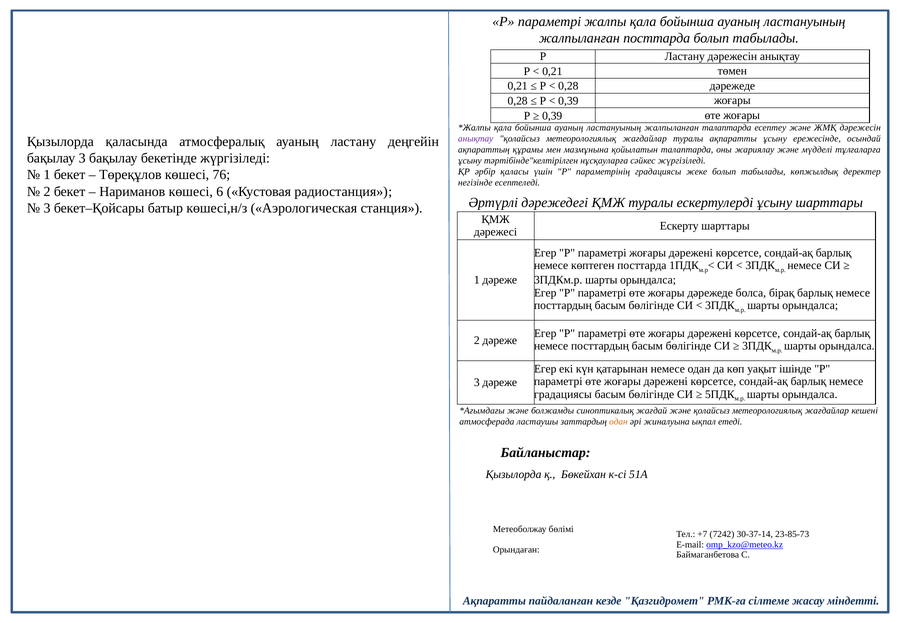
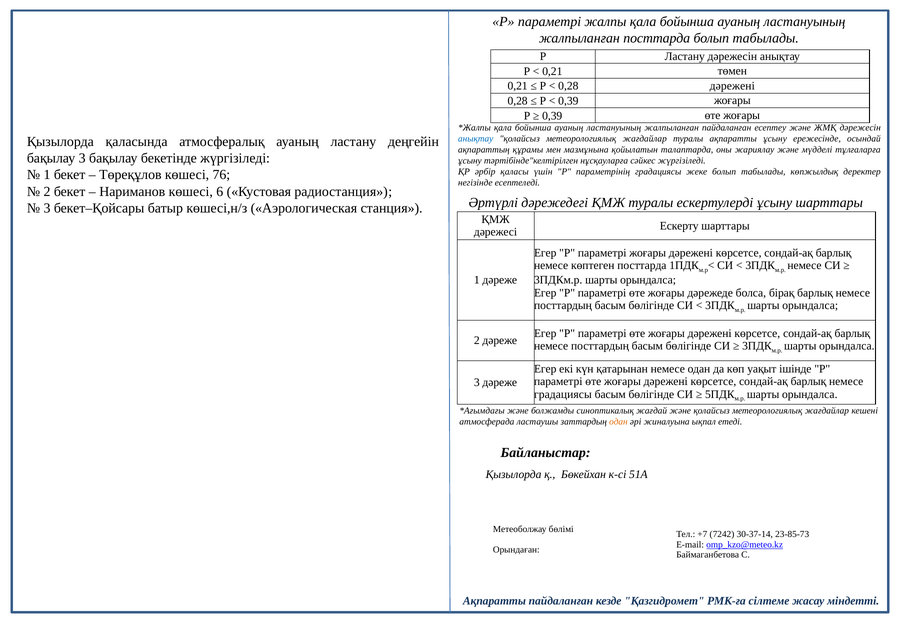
0,28 дәрежеде: дәрежеде -> дәрежені
жалпыланған талаптарда: талаптарда -> пайдаланған
анықтау at (476, 139) colour: purple -> blue
